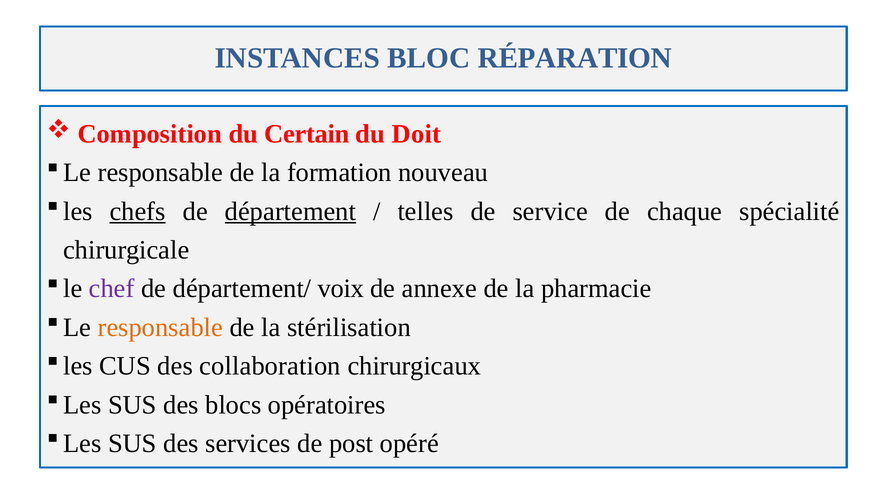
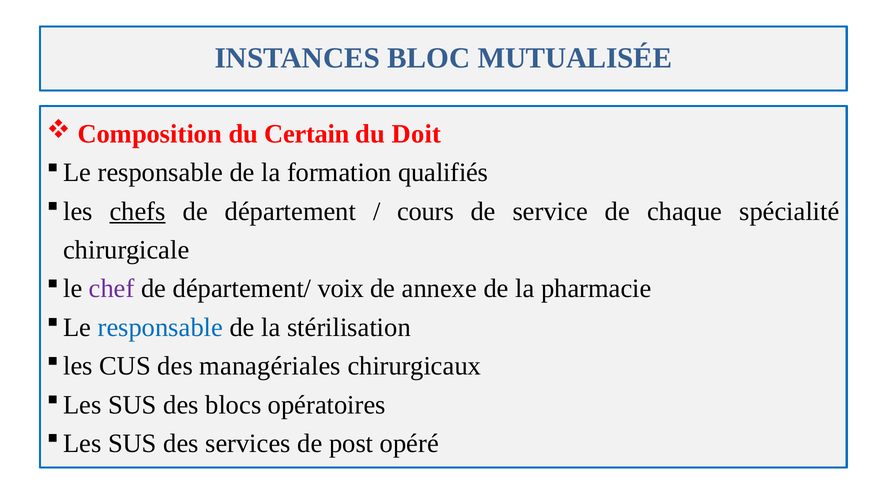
RÉPARATION: RÉPARATION -> MUTUALISÉE
nouveau: nouveau -> qualifiés
département underline: present -> none
telles: telles -> cours
responsable at (160, 327) colour: orange -> blue
collaboration: collaboration -> managériales
